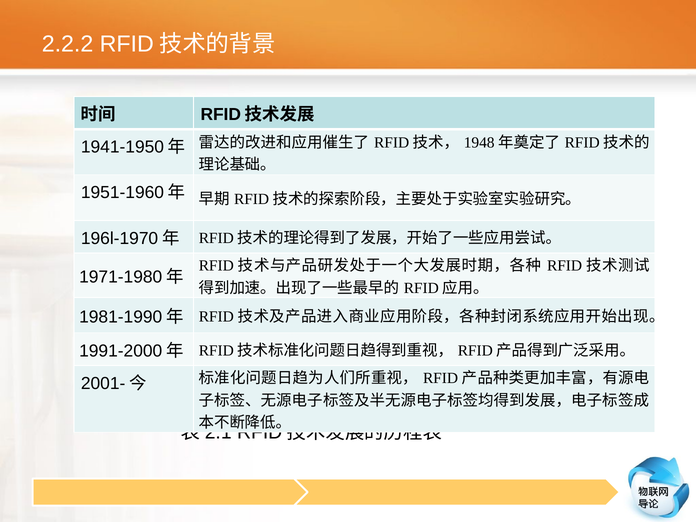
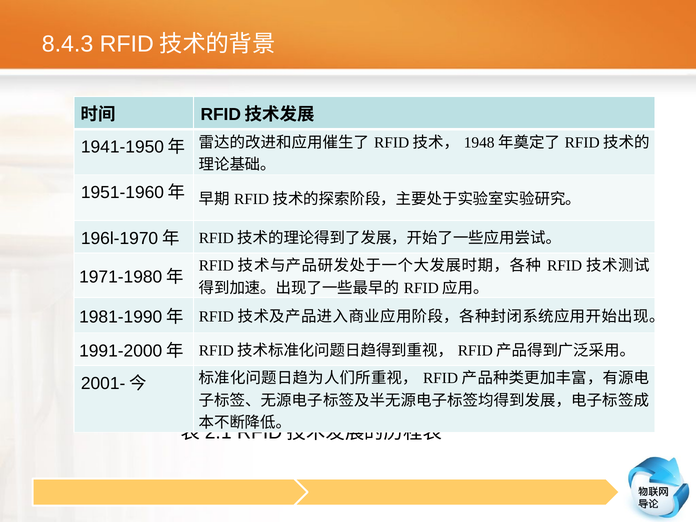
2.2.2: 2.2.2 -> 8.4.3
